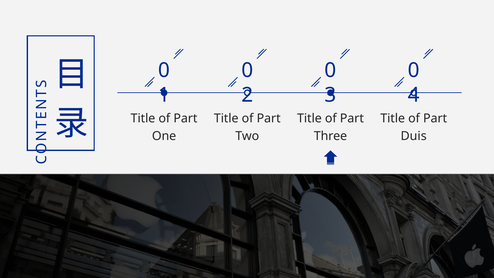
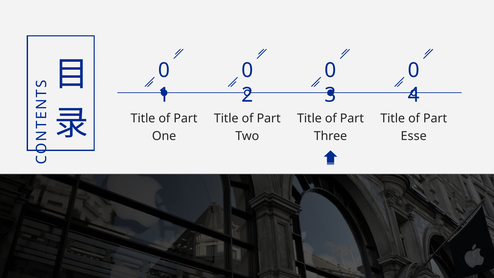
Duis: Duis -> Esse
